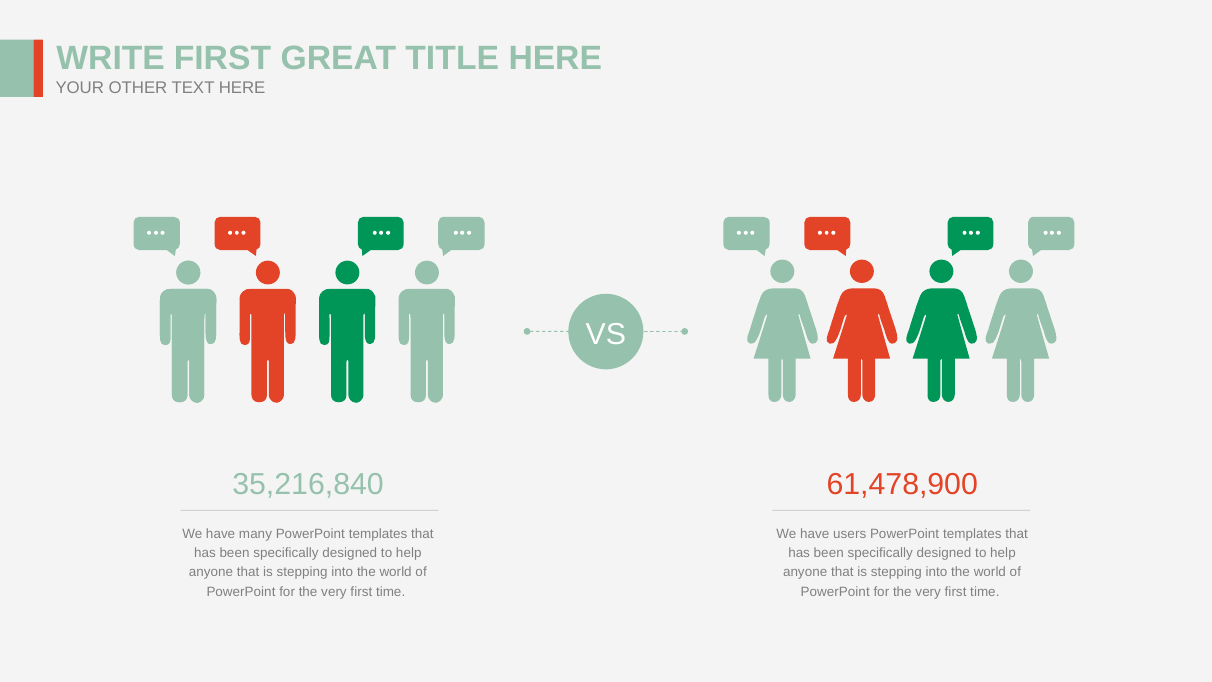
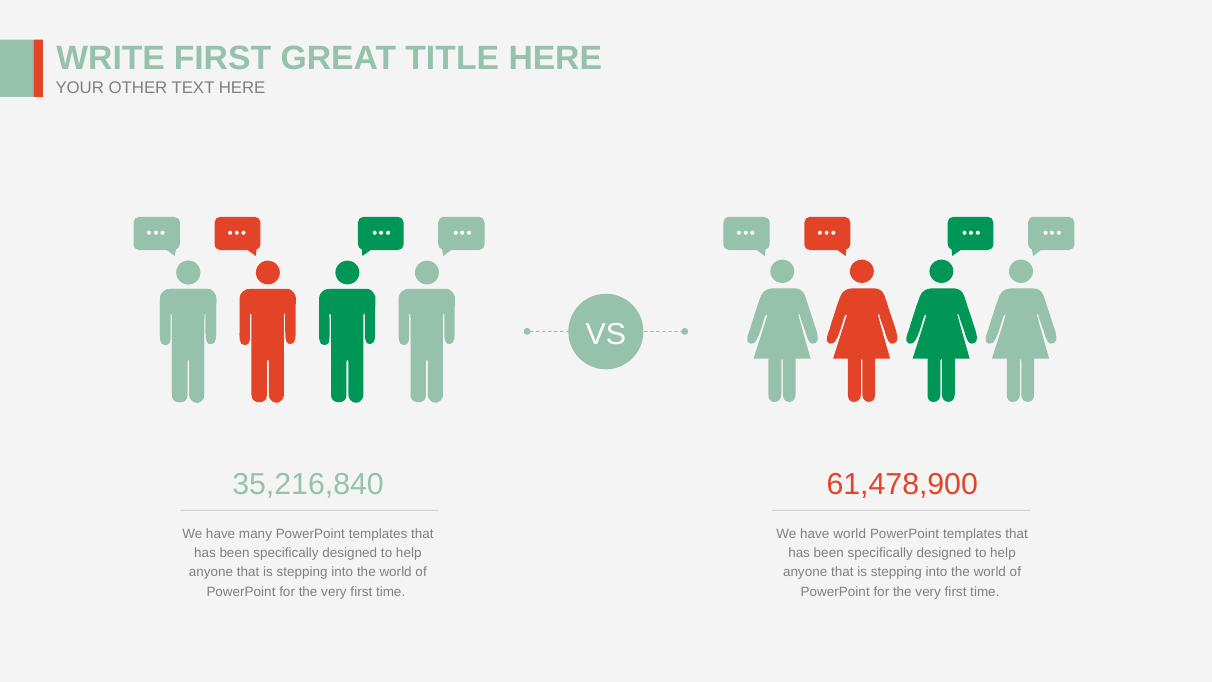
have users: users -> world
